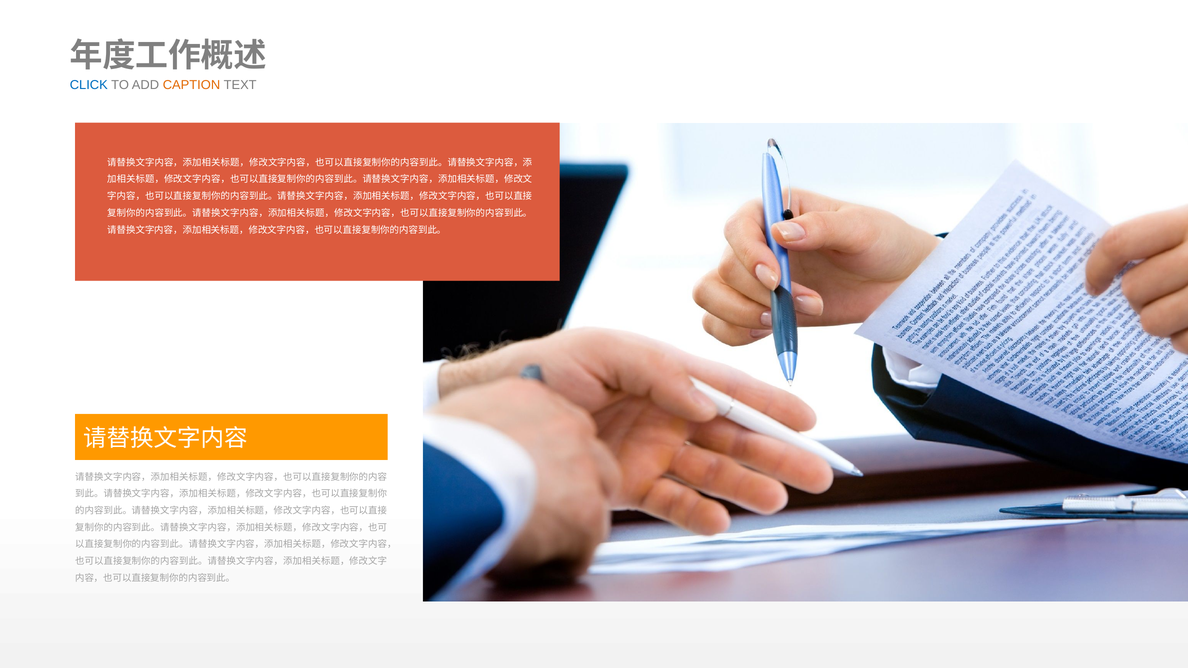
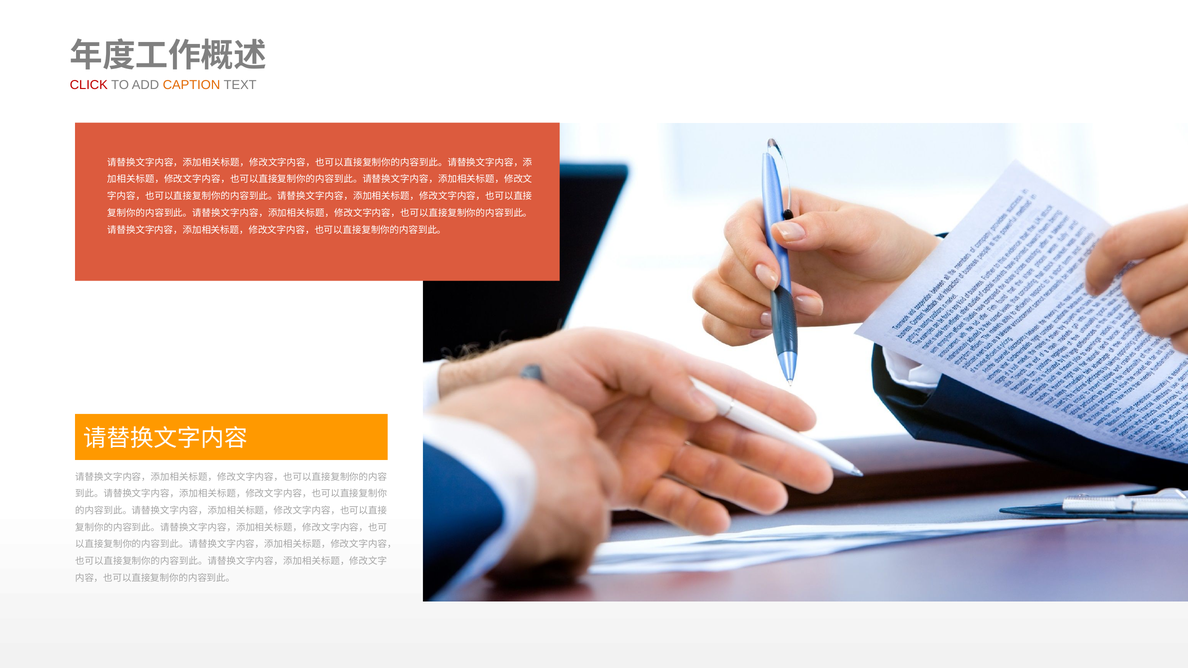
CLICK colour: blue -> red
